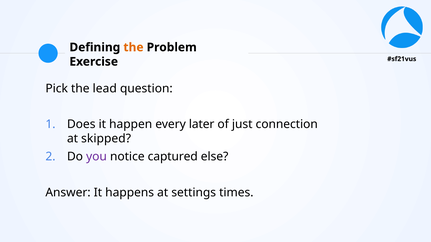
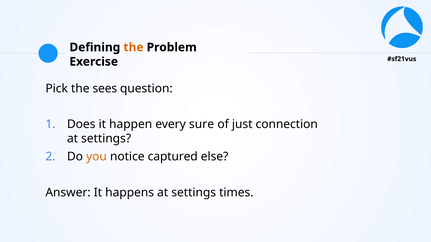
lead: lead -> sees
later: later -> sure
skipped at (106, 139): skipped -> settings
you colour: purple -> orange
